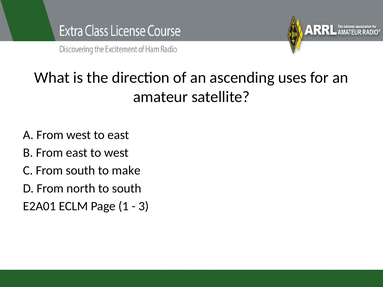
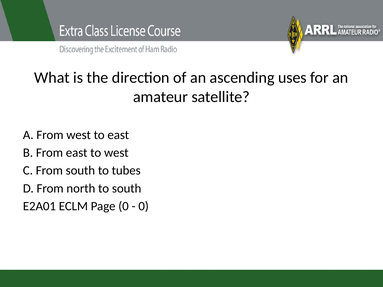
make: make -> tubes
Page 1: 1 -> 0
3 at (144, 206): 3 -> 0
